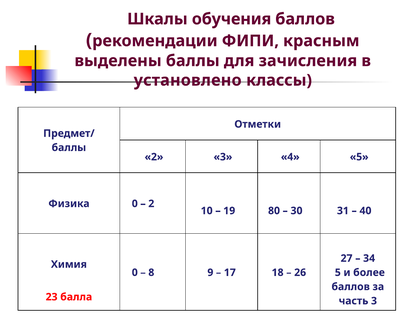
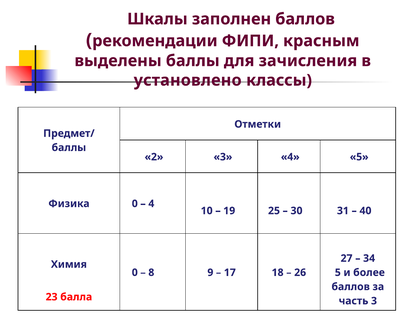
обучения: обучения -> заполнен
2 at (151, 204): 2 -> 4
80: 80 -> 25
